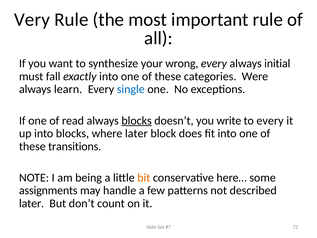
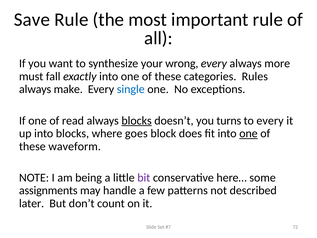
Very: Very -> Save
initial: initial -> more
Were: Were -> Rules
learn: learn -> make
write: write -> turns
where later: later -> goes
one at (248, 133) underline: none -> present
transitions: transitions -> waveform
bit colour: orange -> purple
